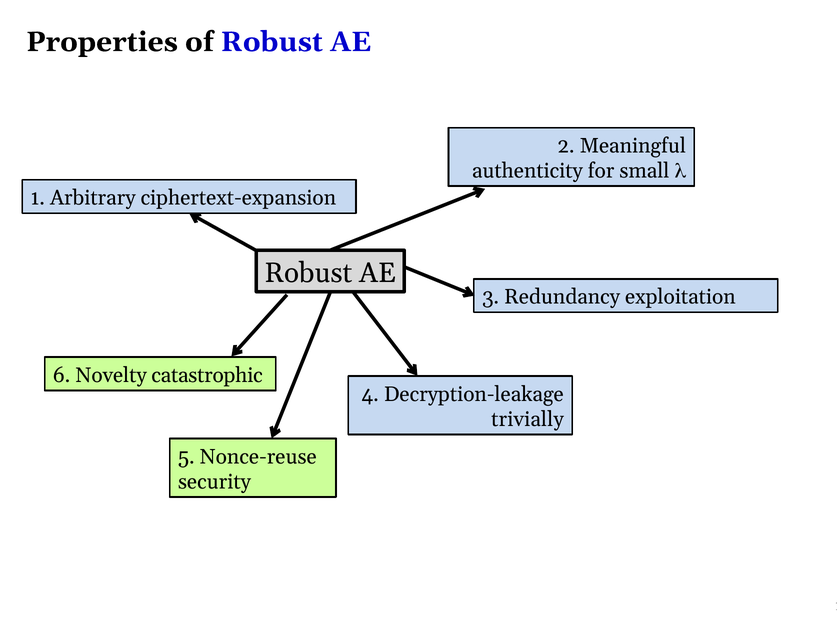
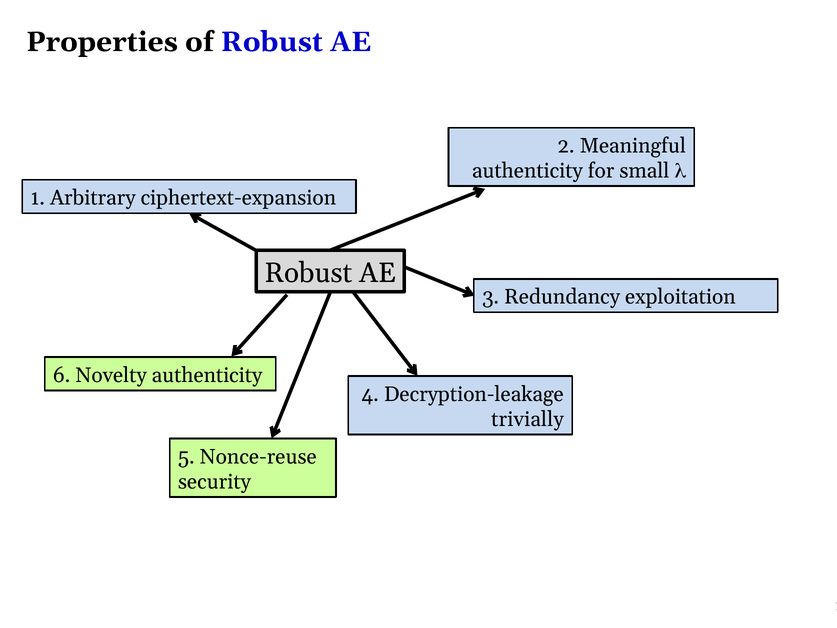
Novelty catastrophic: catastrophic -> authenticity
